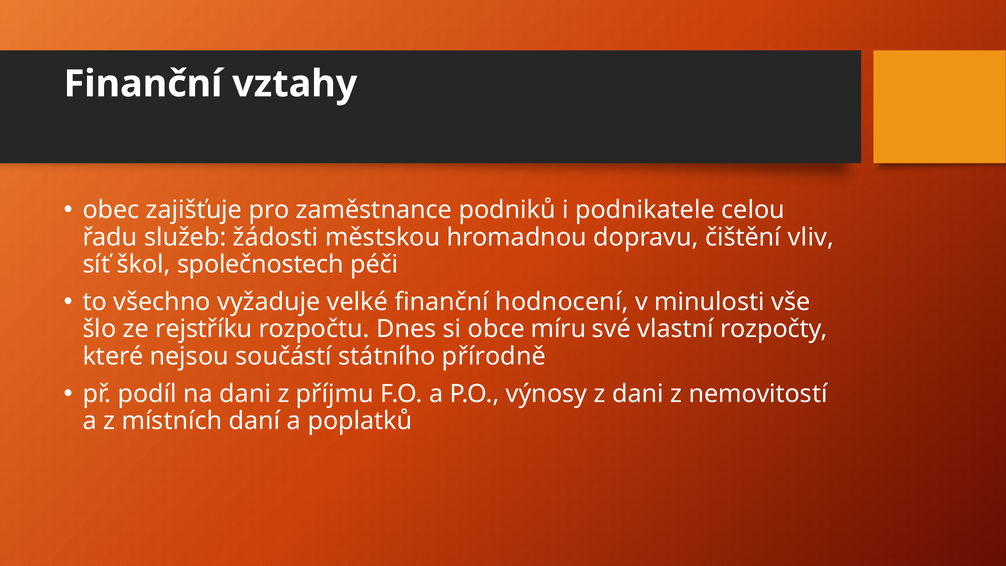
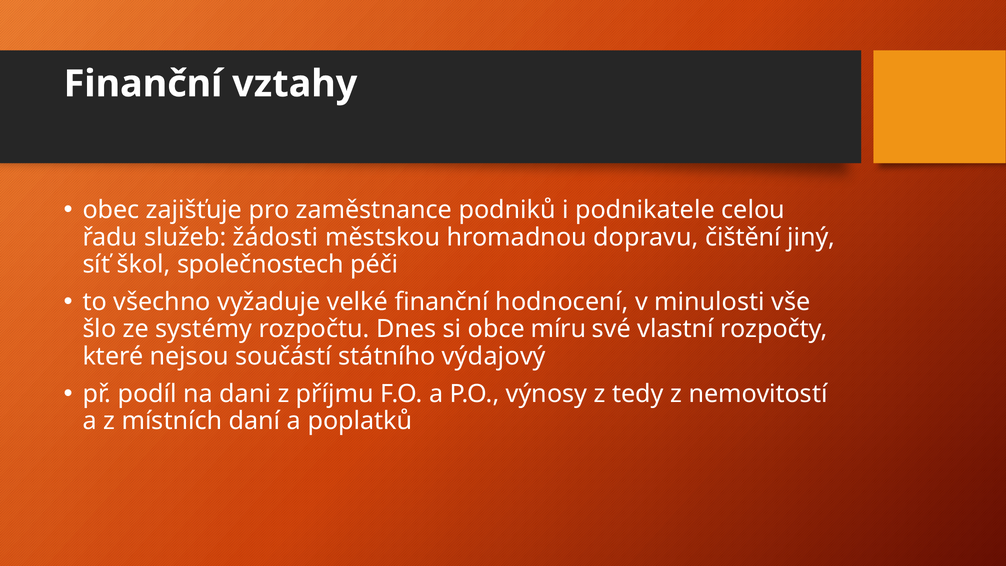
vliv: vliv -> jiný
rejstříku: rejstříku -> systémy
přírodně: přírodně -> výdajový
z dani: dani -> tedy
